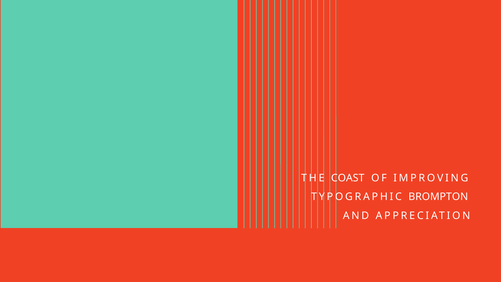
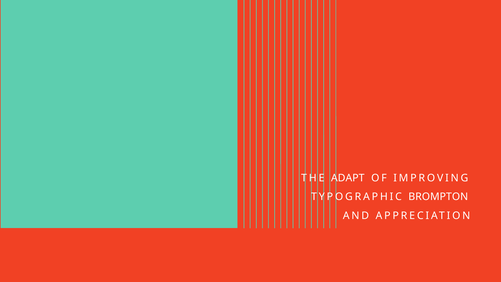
COAST: COAST -> ADAPT
